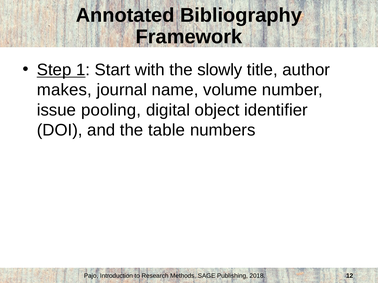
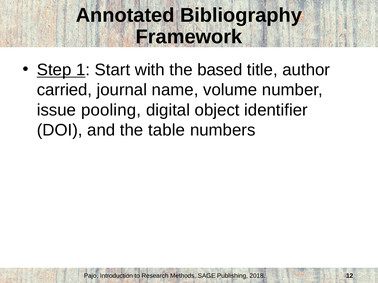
slowly: slowly -> based
makes: makes -> carried
